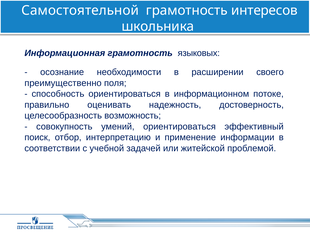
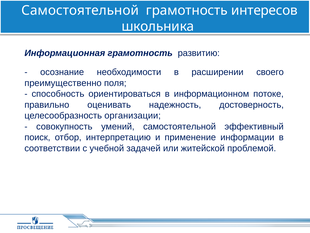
языковых: языковых -> развитию
возможность: возможность -> организации
умений ориентироваться: ориентироваться -> самостоятельной
